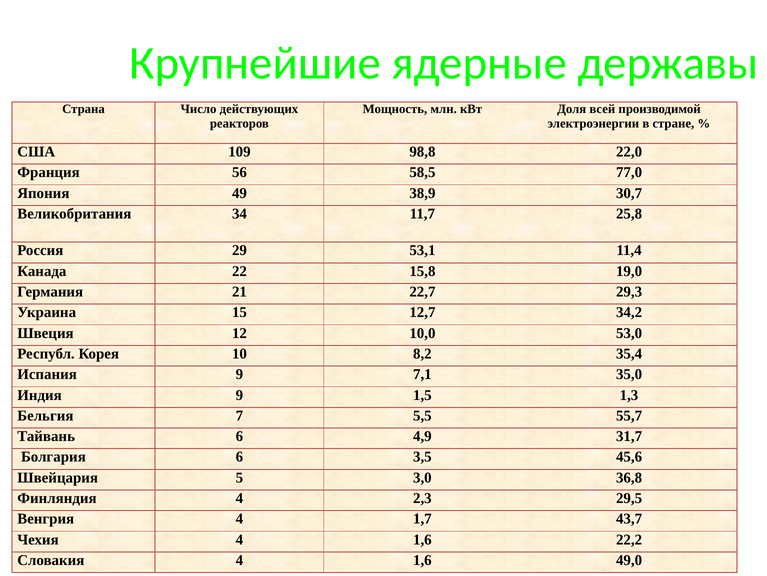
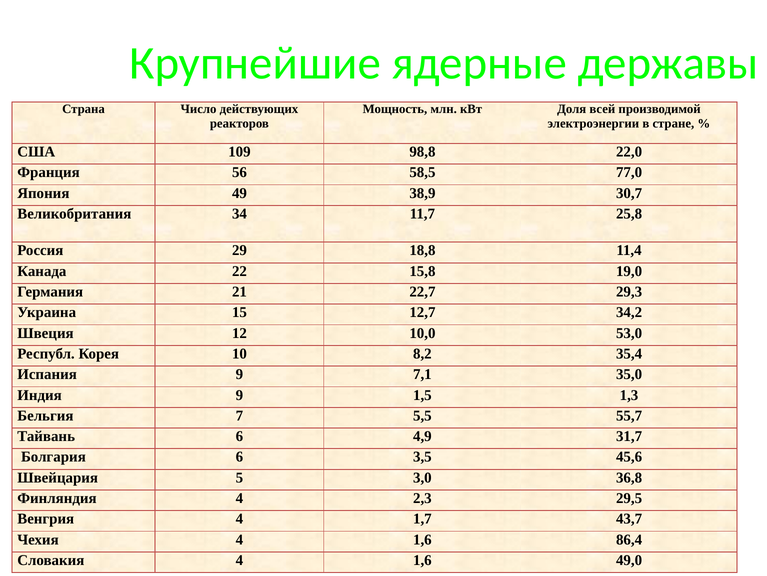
53,1: 53,1 -> 18,8
22,2: 22,2 -> 86,4
